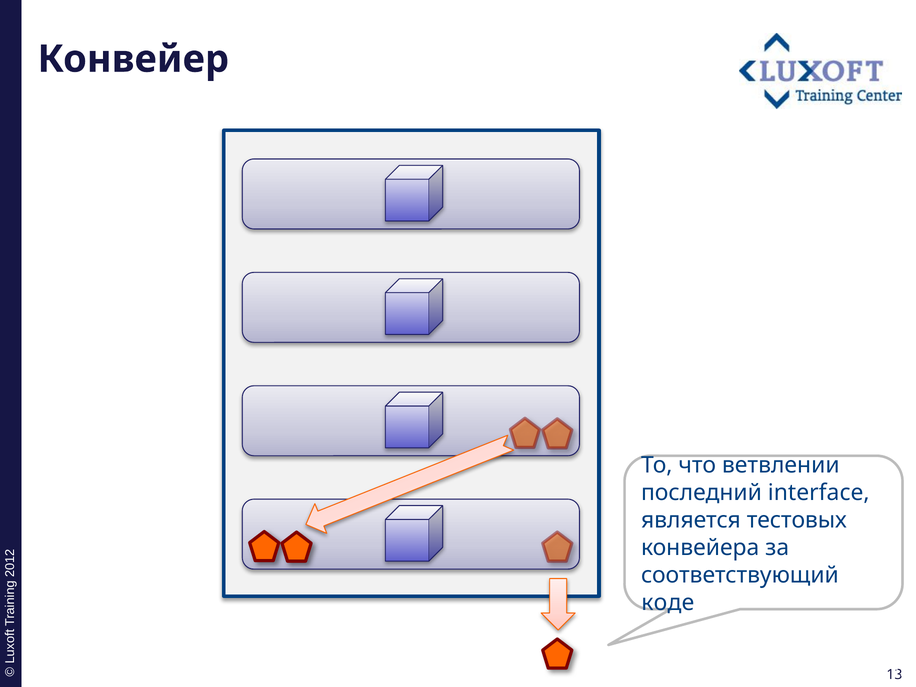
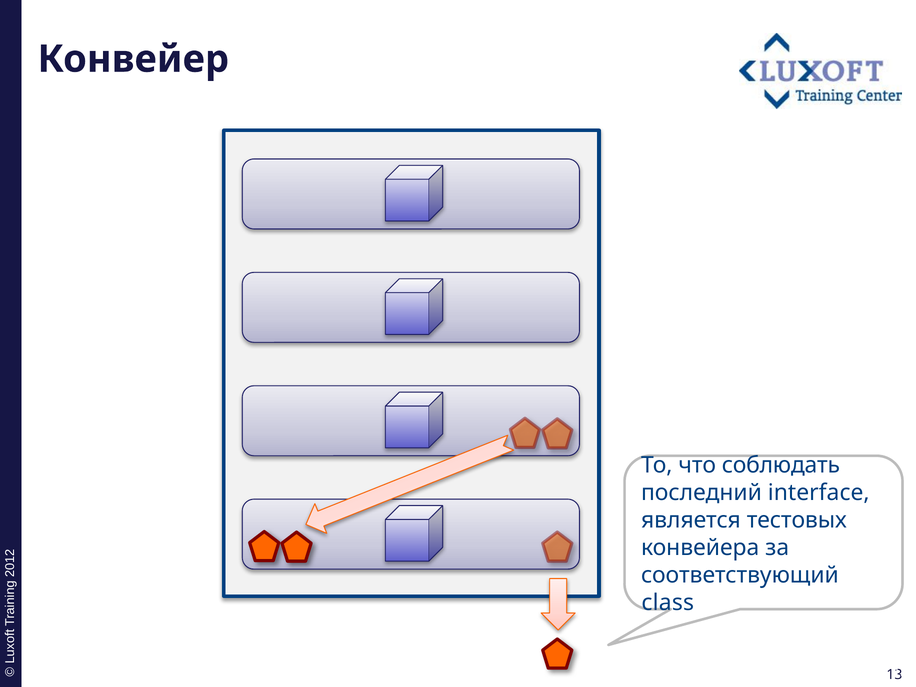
ветвлении: ветвлении -> соблюдать
коде: коде -> class
